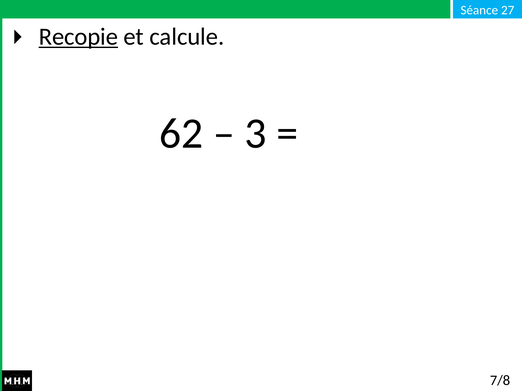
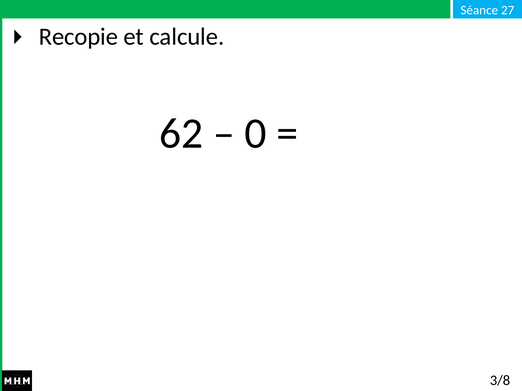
Recopie underline: present -> none
3: 3 -> 0
7/8: 7/8 -> 3/8
